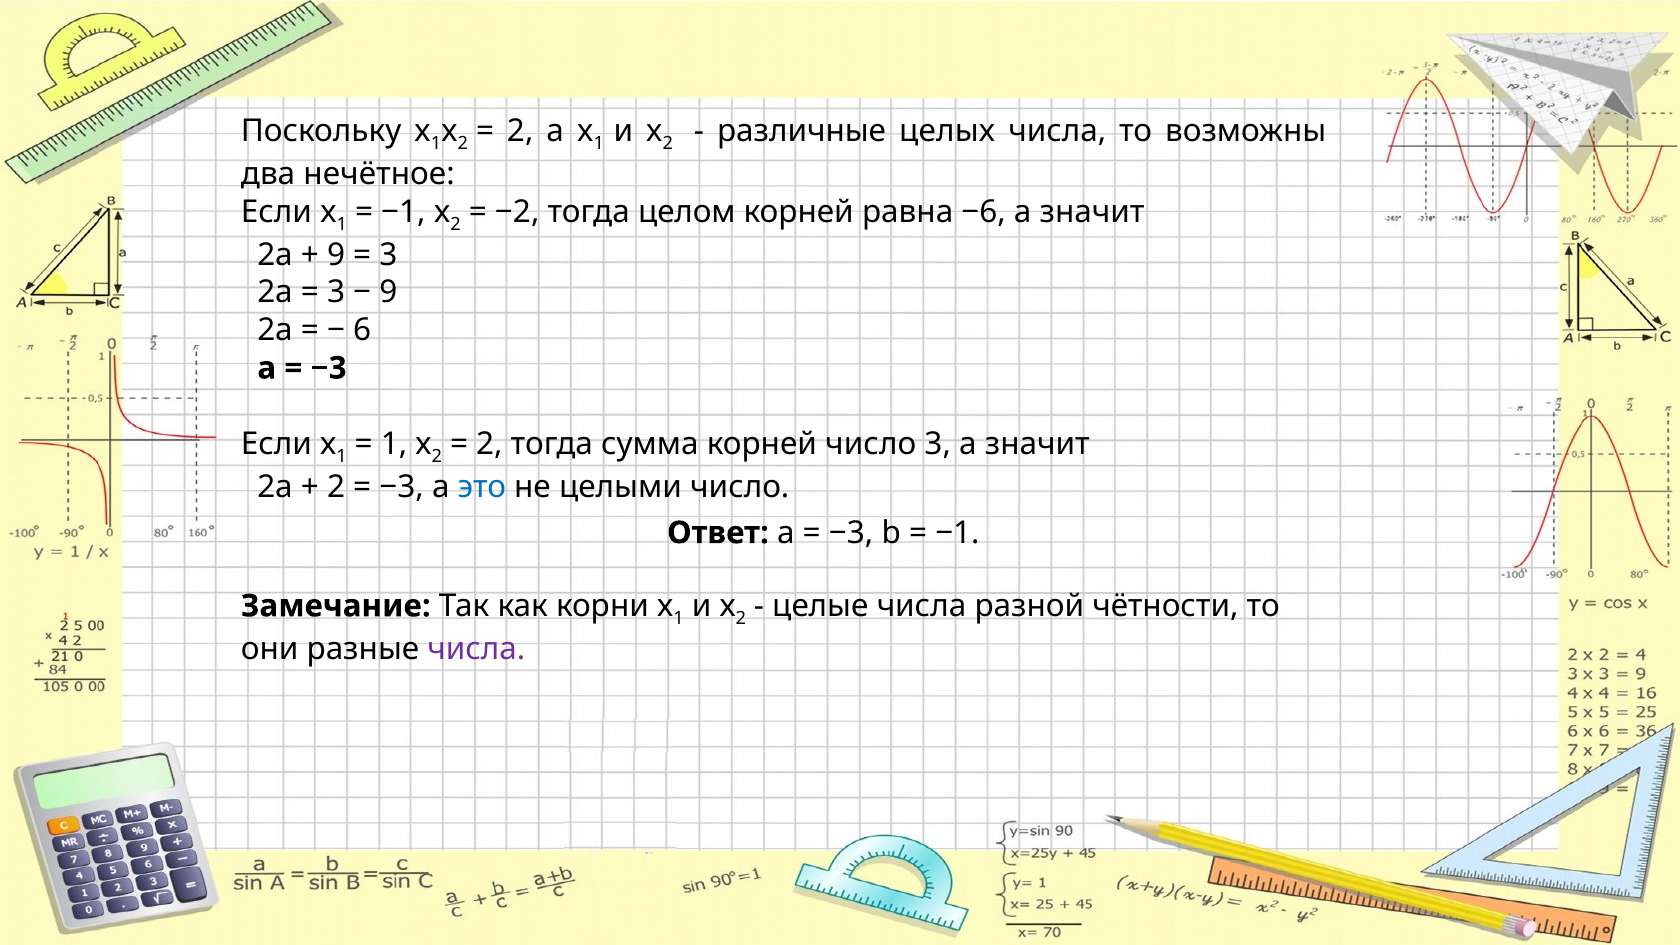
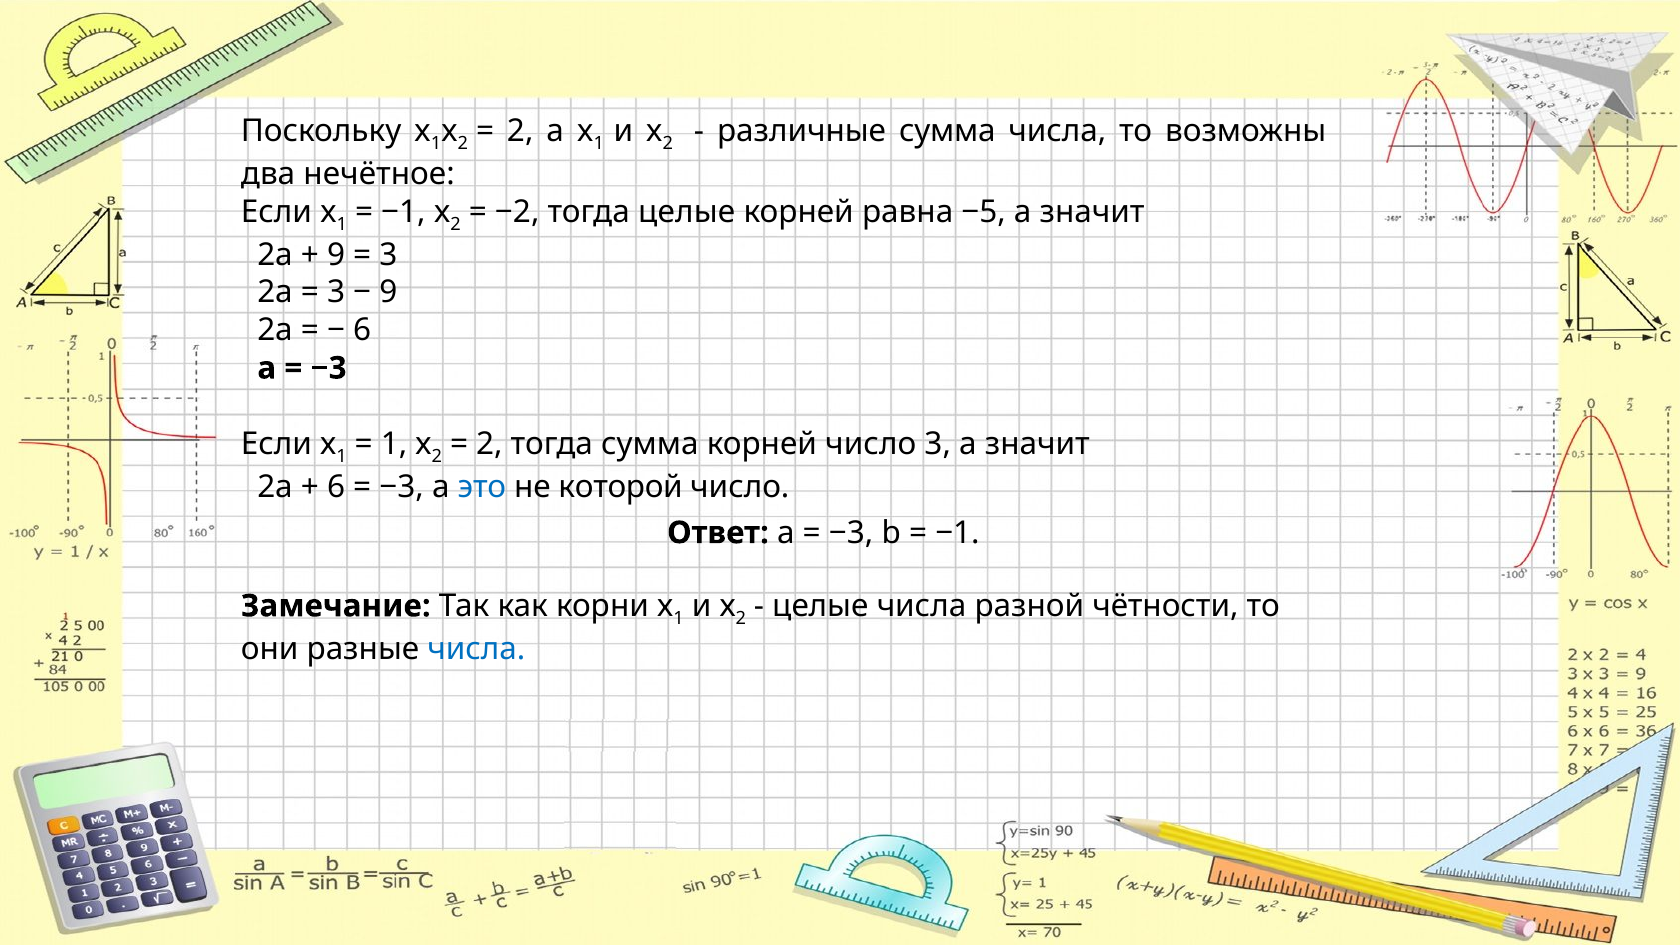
различные целых: целых -> сумма
тогда целом: целом -> целые
−6: −6 -> −5
2 at (336, 487): 2 -> 6
целыми: целыми -> которой
числа at (476, 649) colour: purple -> blue
